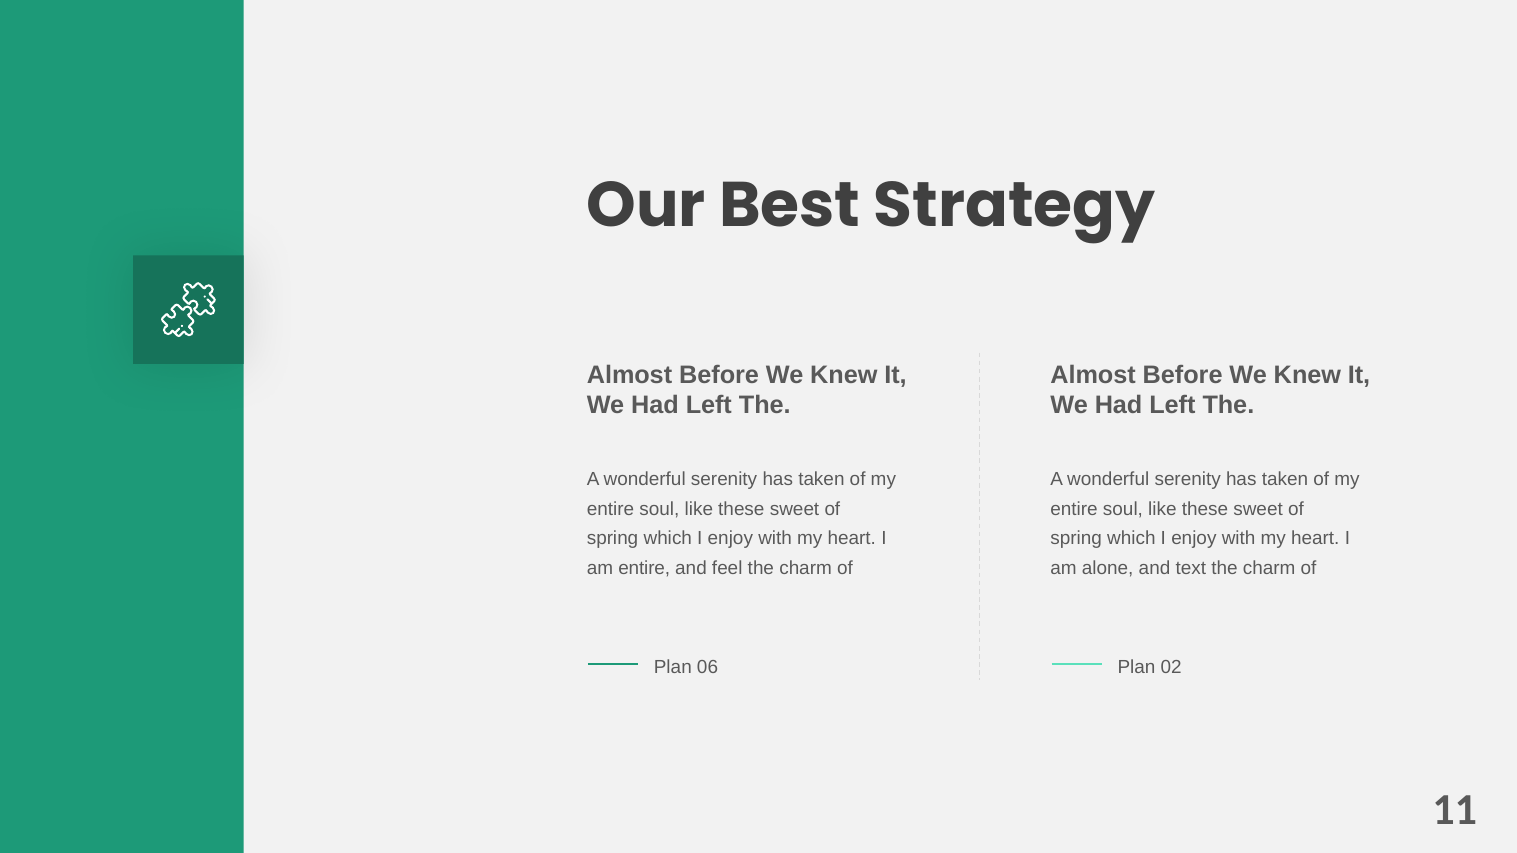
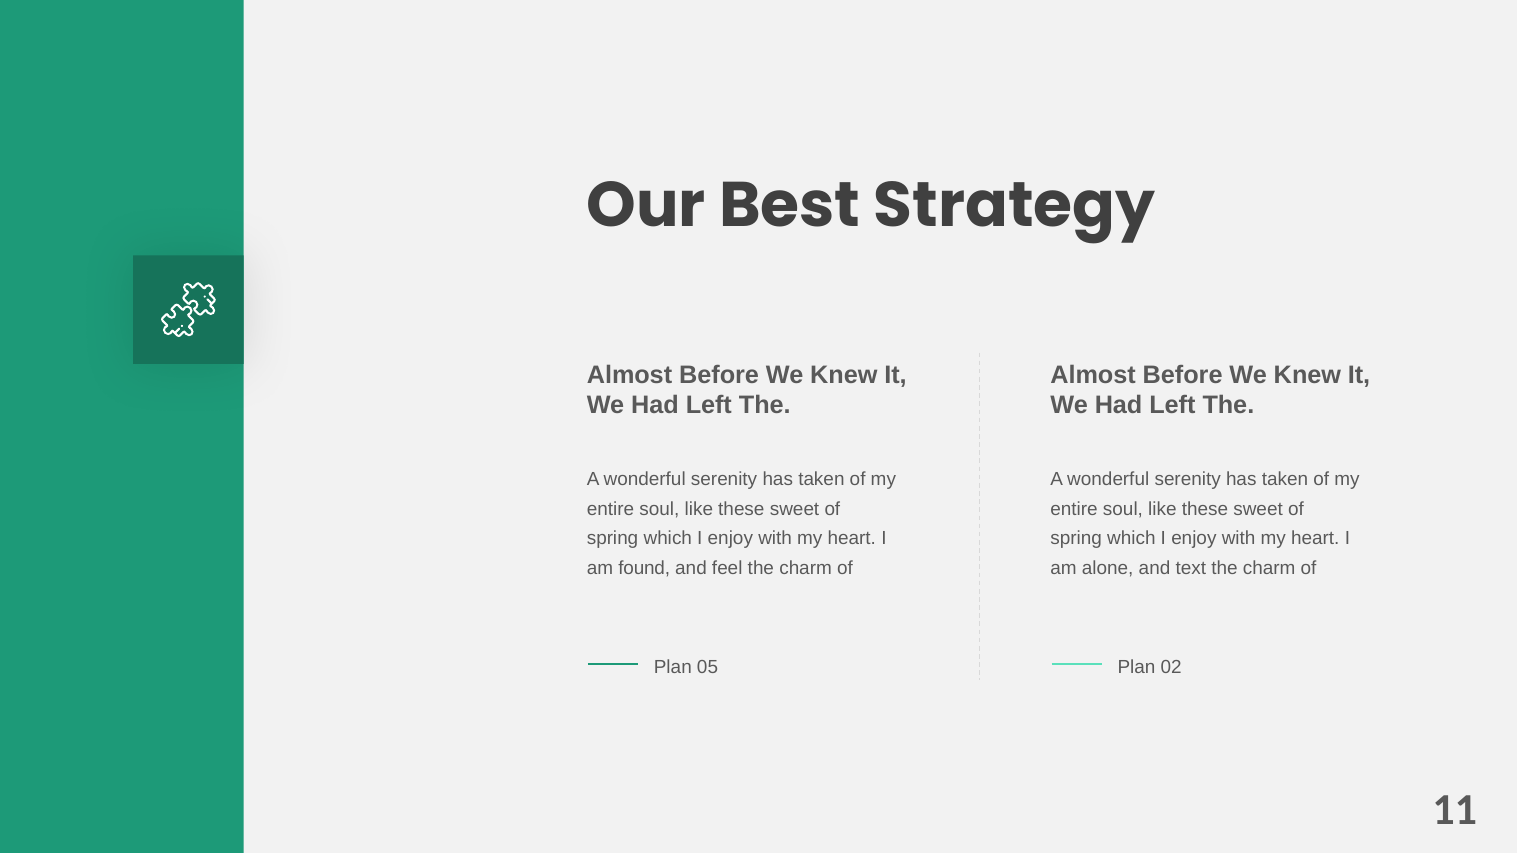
am entire: entire -> found
06: 06 -> 05
